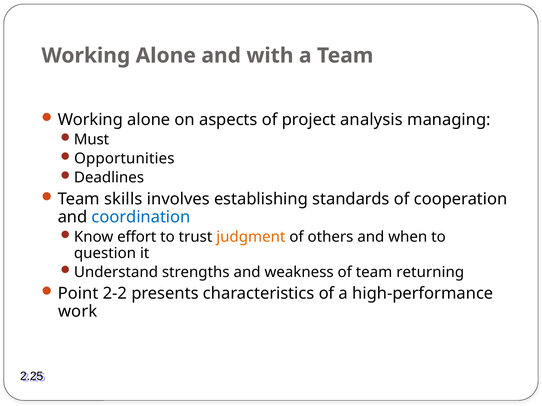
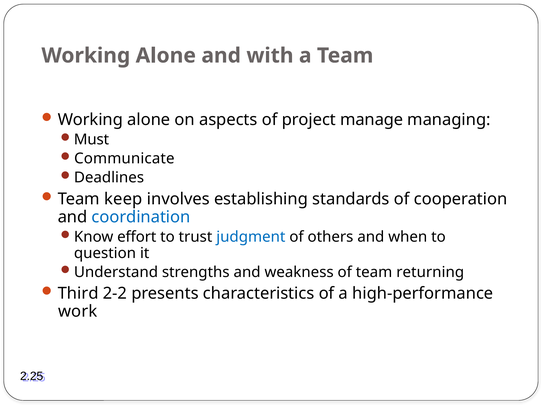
analysis: analysis -> manage
Opportunities: Opportunities -> Communicate
skills: skills -> keep
judgment colour: orange -> blue
Point: Point -> Third
